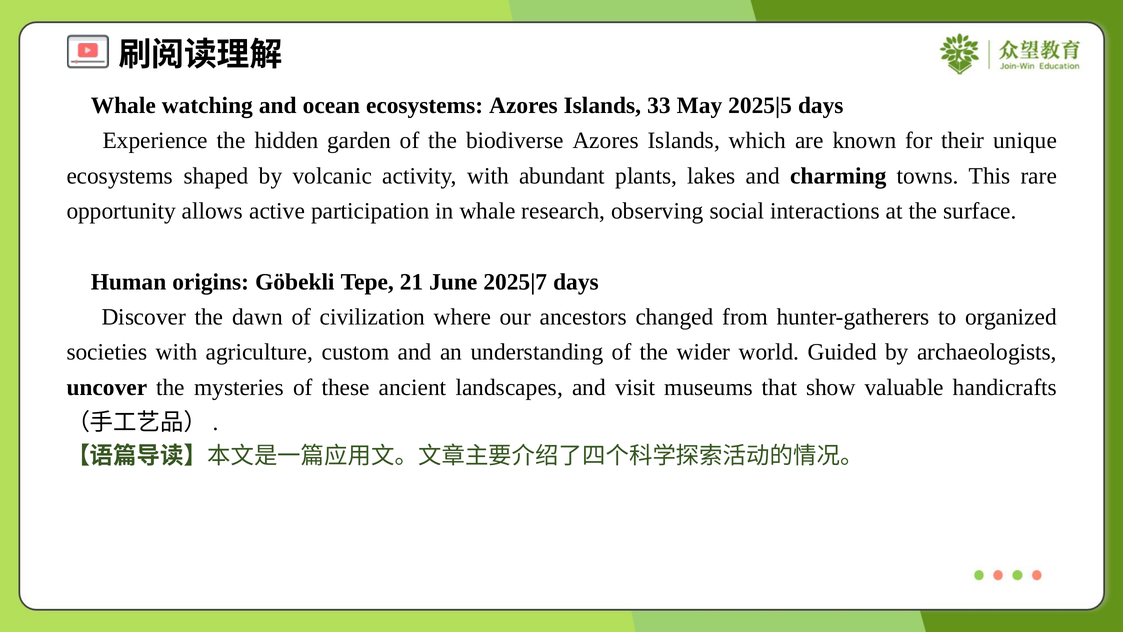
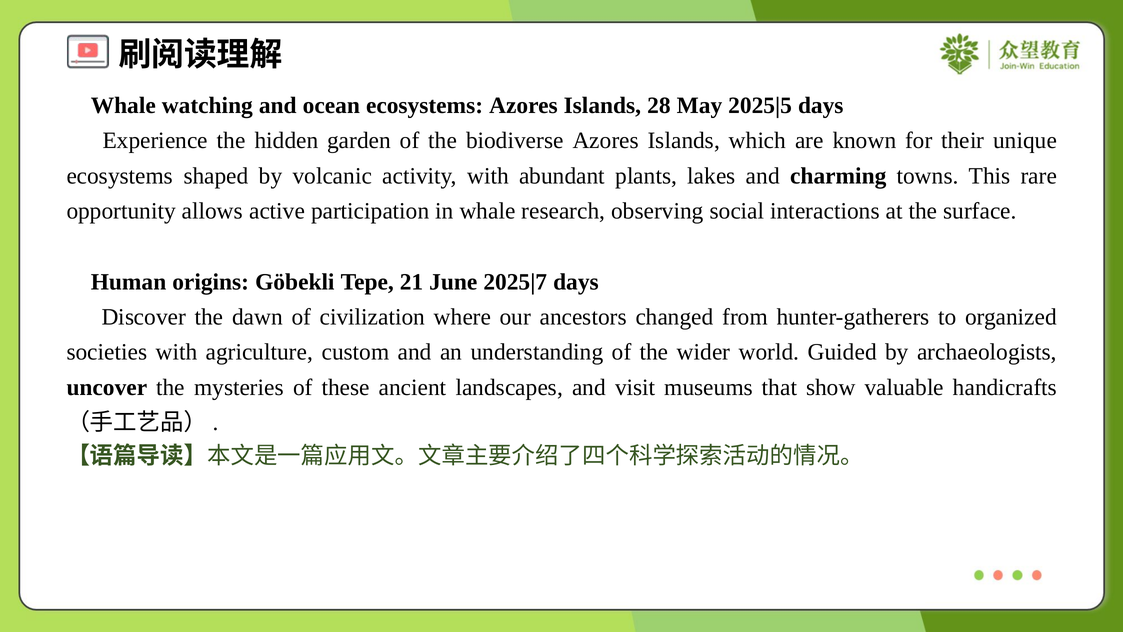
33: 33 -> 28
